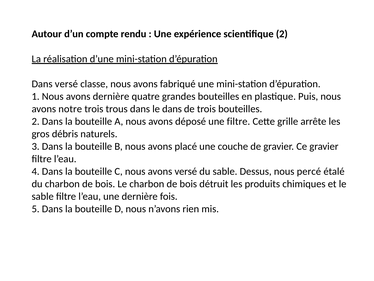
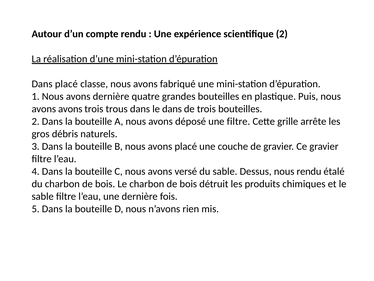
Dans versé: versé -> placé
avons notre: notre -> avons
nous percé: percé -> rendu
